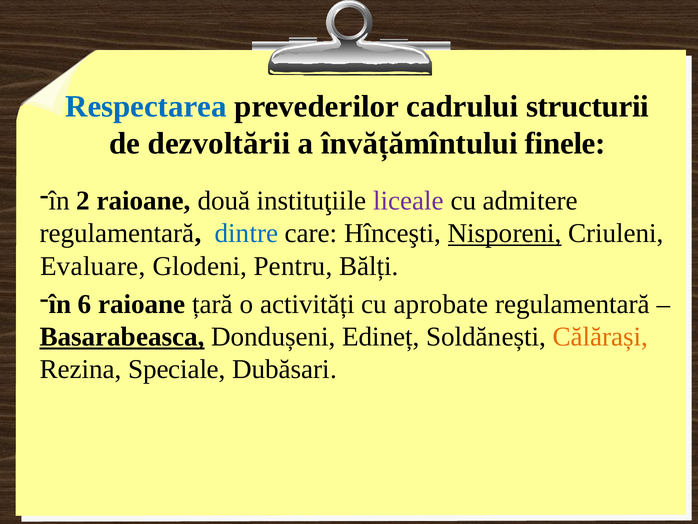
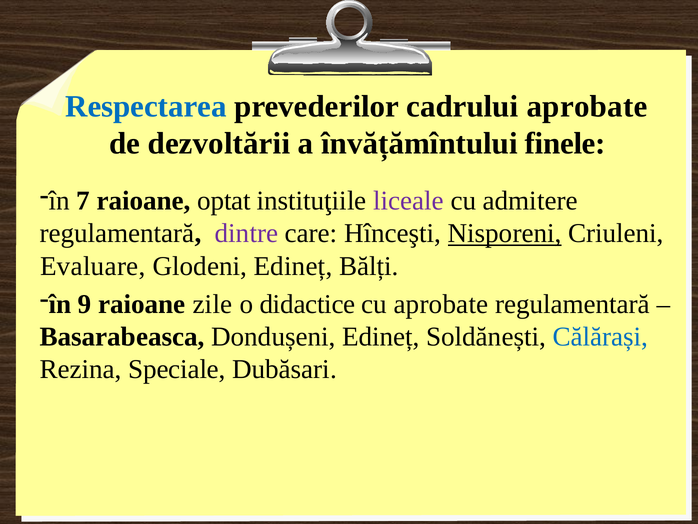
cadrului structurii: structurii -> aprobate
2: 2 -> 7
două: două -> optat
dintre colour: blue -> purple
Glodeni Pentru: Pentru -> Edineț
6: 6 -> 9
țară: țară -> zile
activități: activități -> didactice
Basarabeasca underline: present -> none
Călărași colour: orange -> blue
